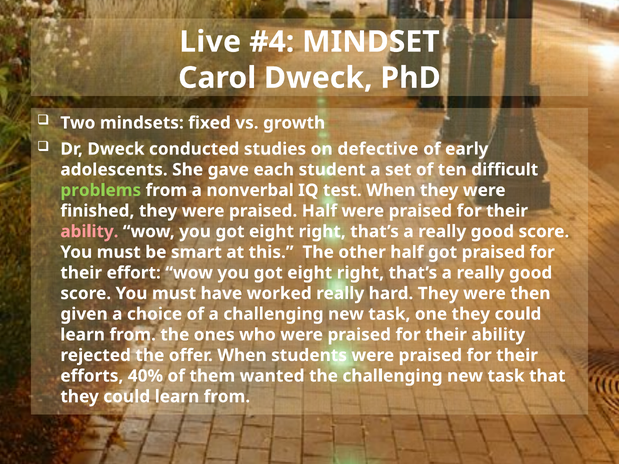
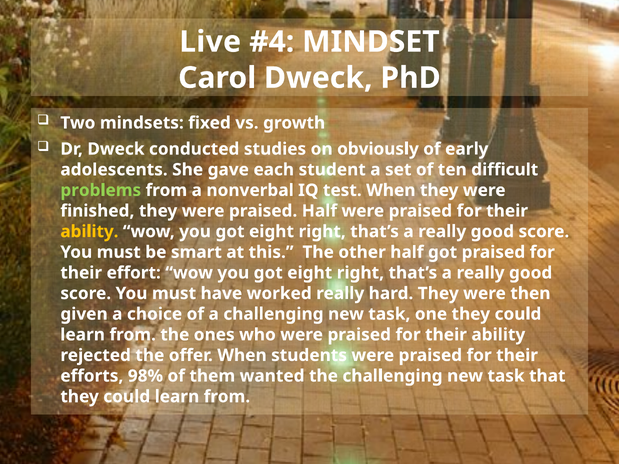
defective: defective -> obviously
ability at (89, 232) colour: pink -> yellow
40%: 40% -> 98%
